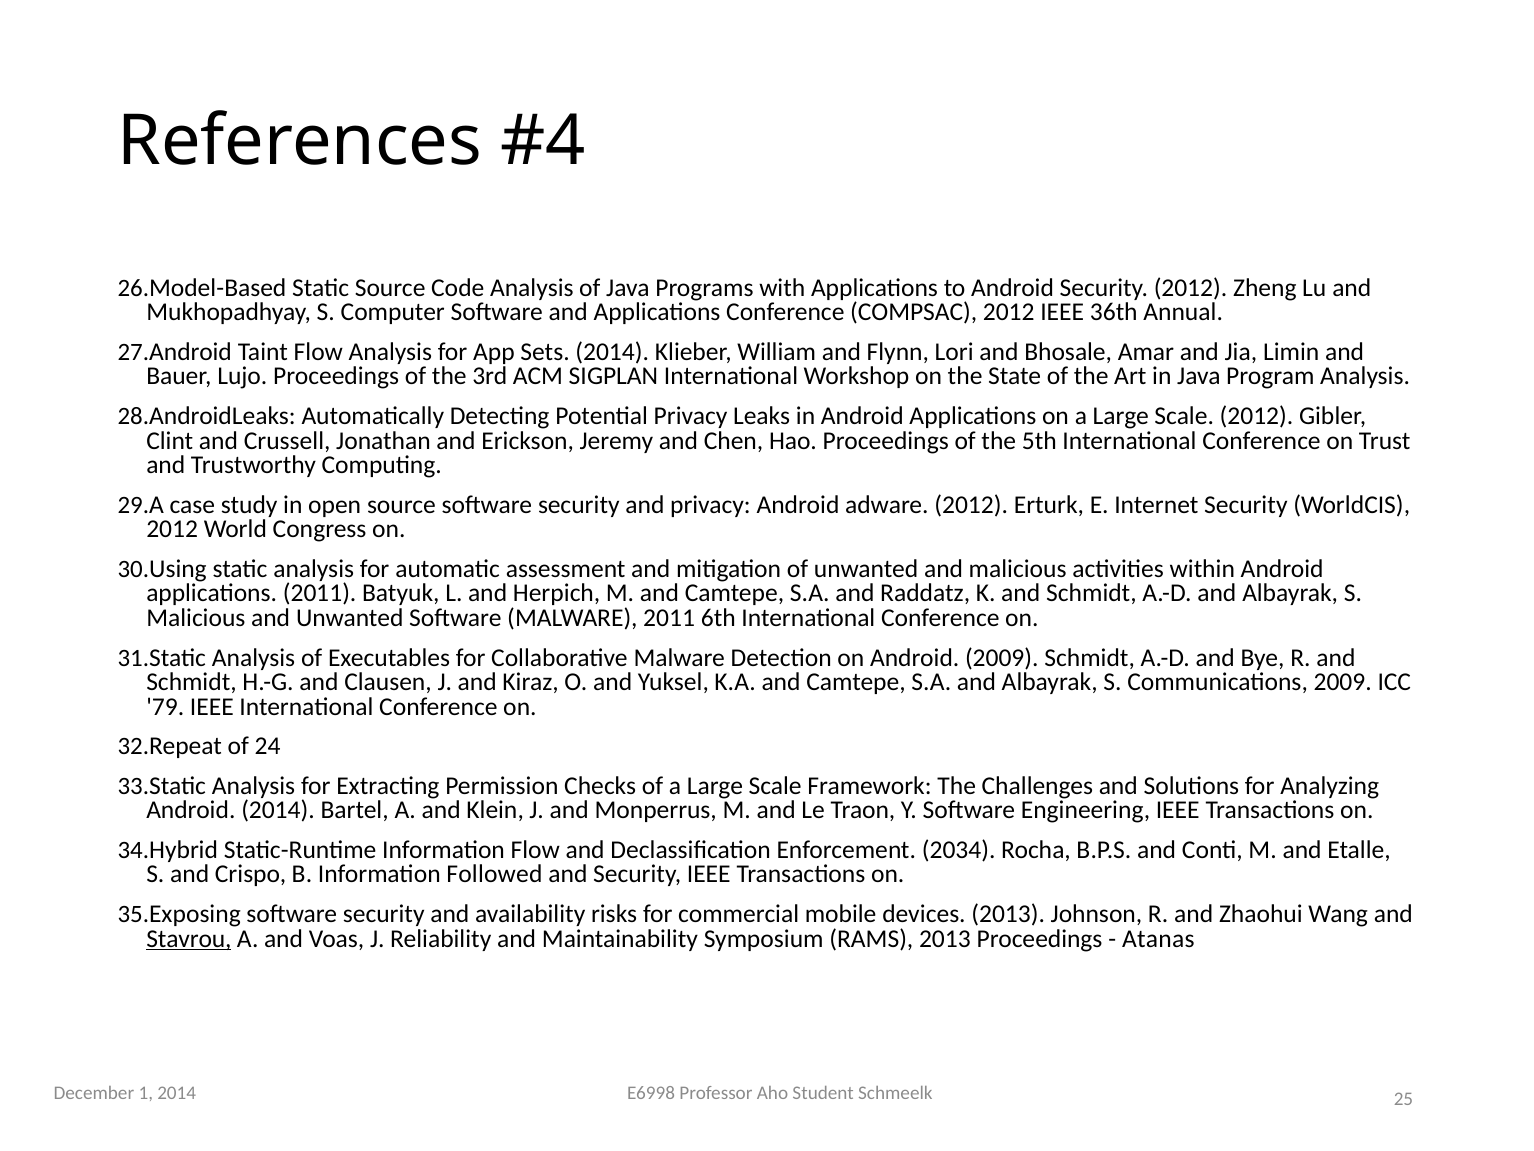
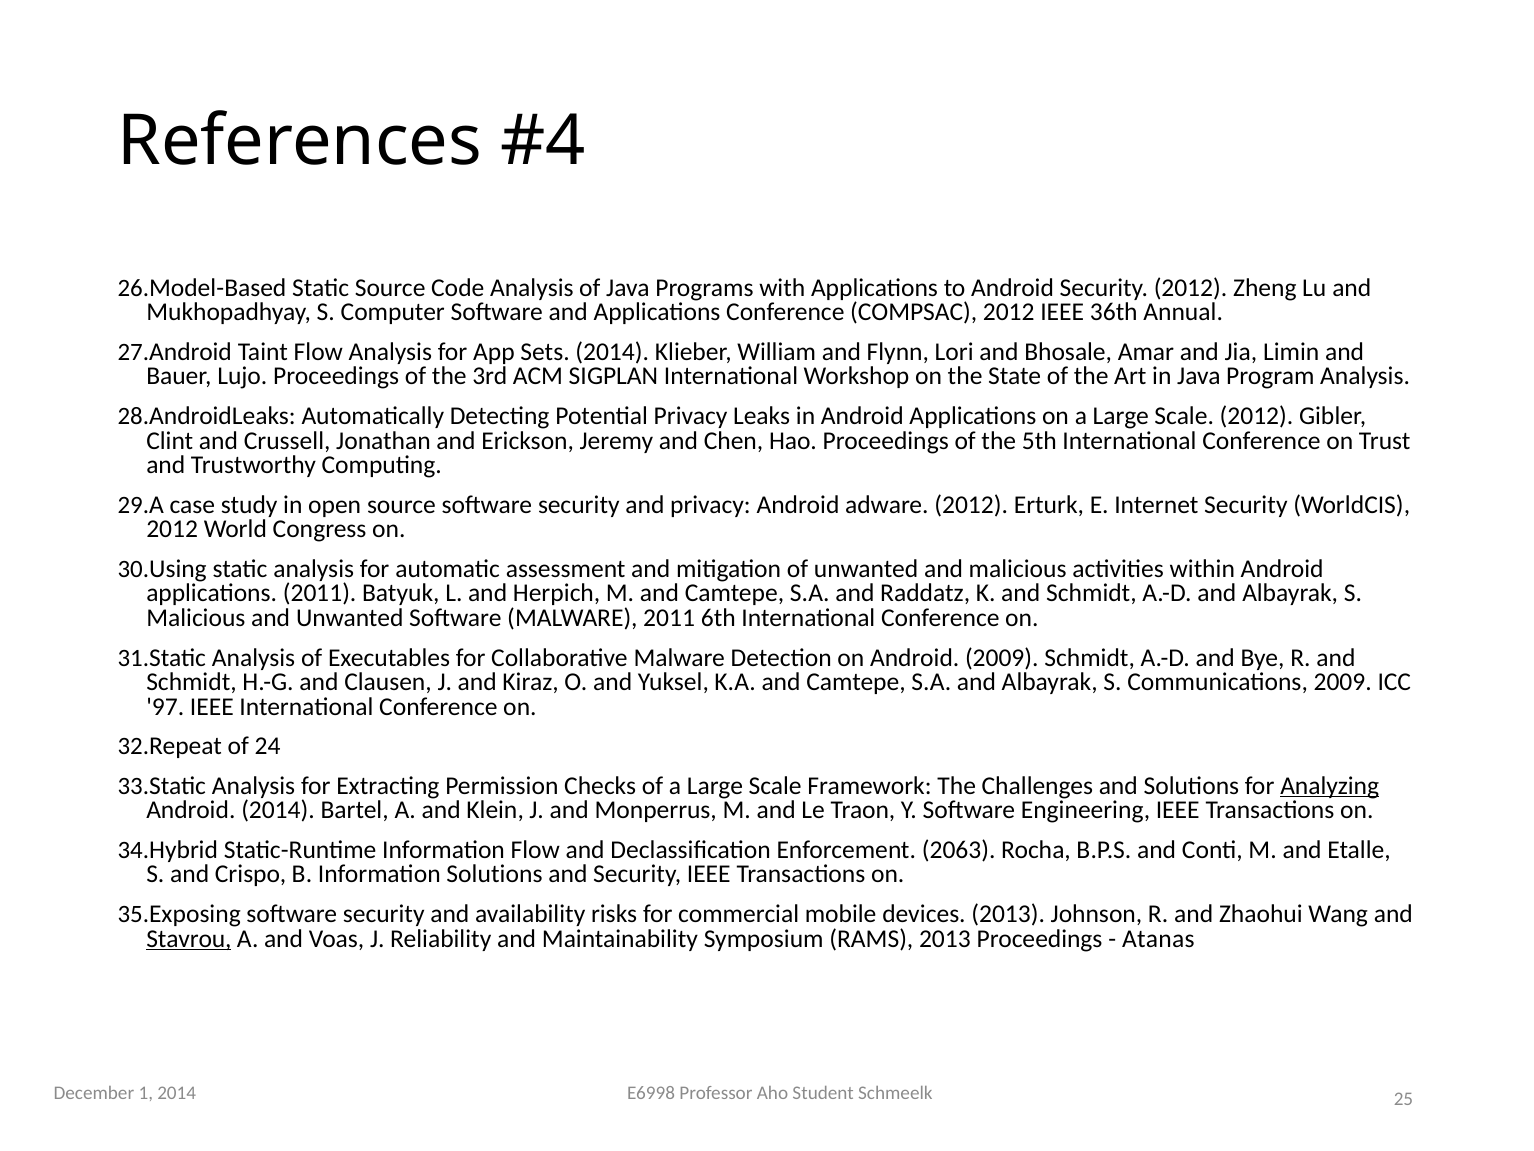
79: 79 -> 97
Analyzing underline: none -> present
2034: 2034 -> 2063
Information Followed: Followed -> Solutions
